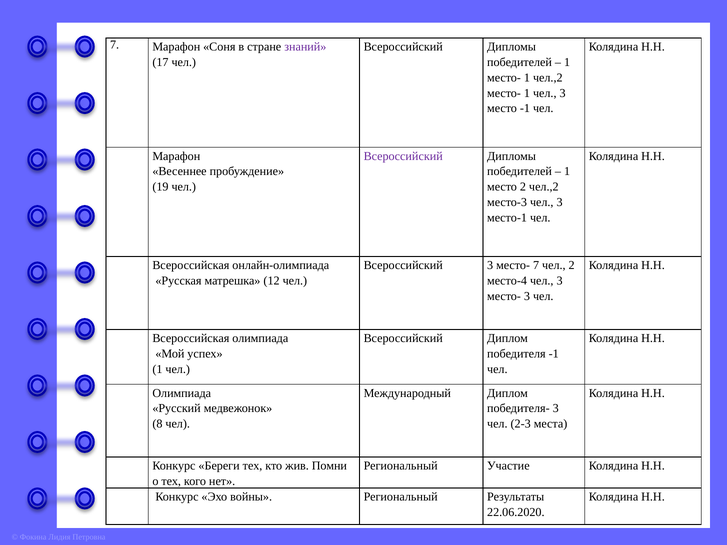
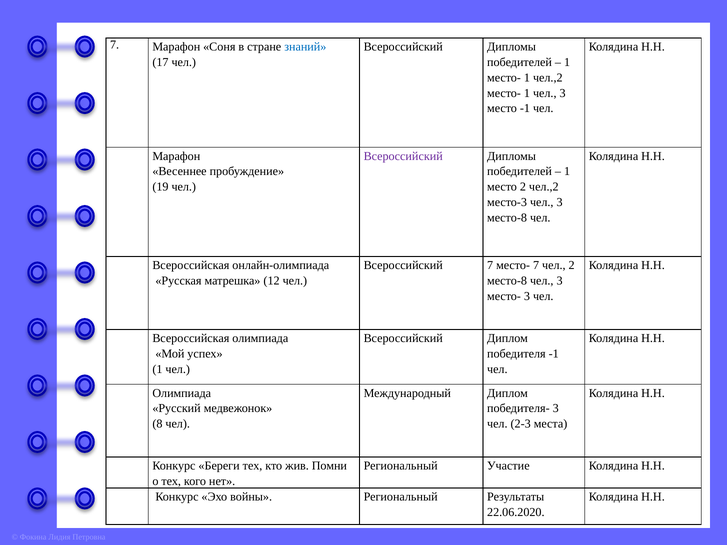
знаний colour: purple -> blue
место-1 at (507, 218): место-1 -> место-8
Всероссийский 3: 3 -> 7
место-4 at (507, 281): место-4 -> место-8
